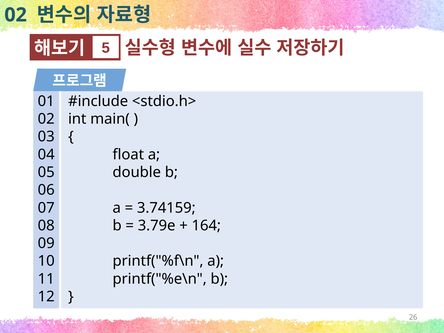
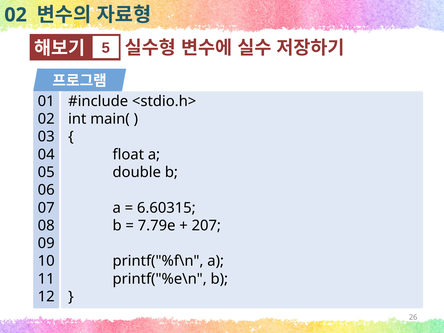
3.74159: 3.74159 -> 6.60315
3.79e: 3.79e -> 7.79e
164: 164 -> 207
